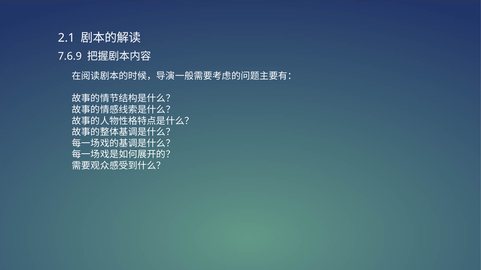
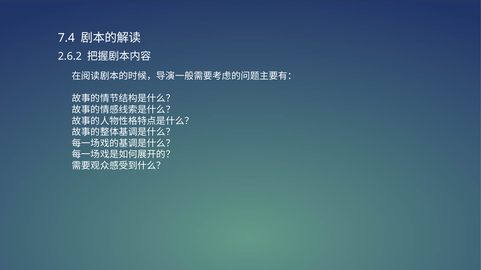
2.1: 2.1 -> 7.4
7.6.9: 7.6.9 -> 2.6.2
